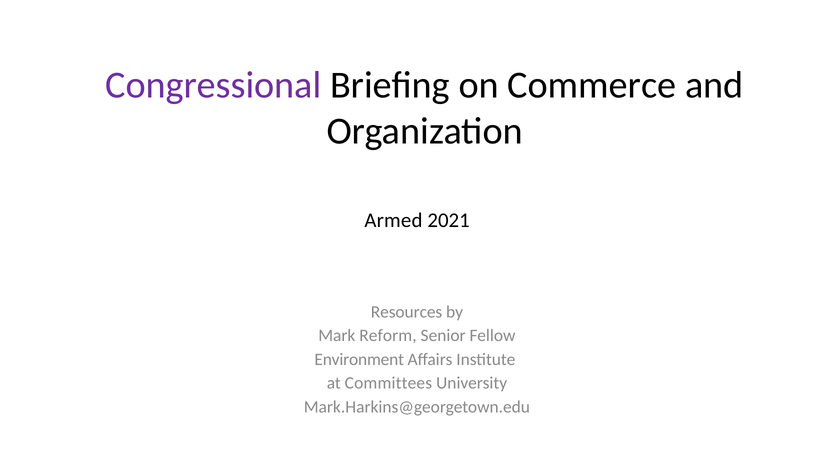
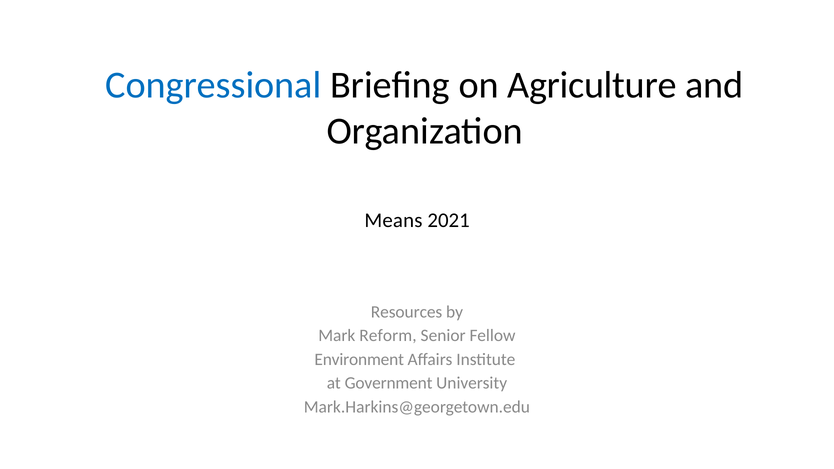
Congressional colour: purple -> blue
Commerce: Commerce -> Agriculture
Armed: Armed -> Means
Committees: Committees -> Government
